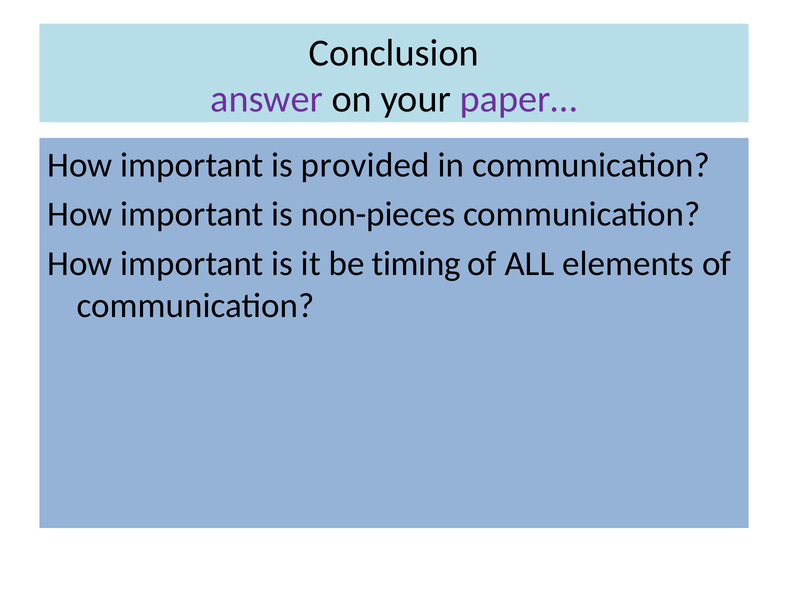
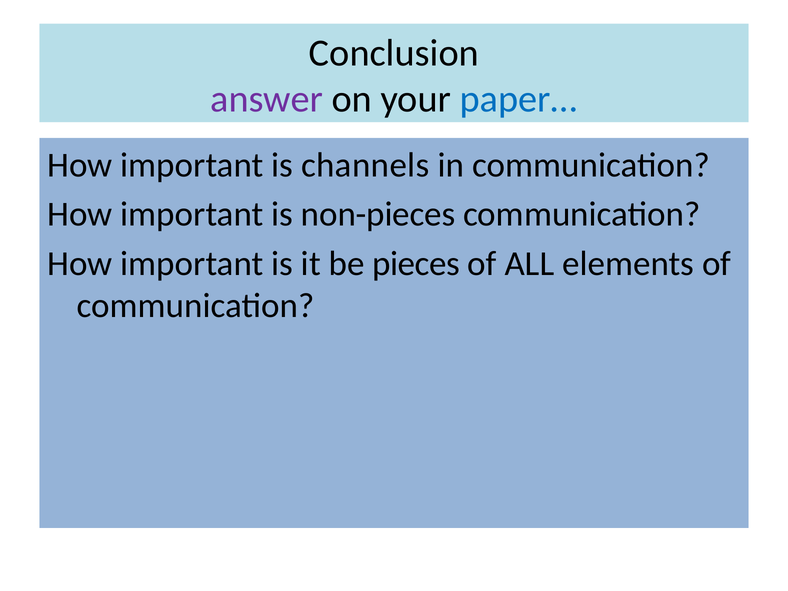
paper… colour: purple -> blue
provided: provided -> channels
timing: timing -> pieces
